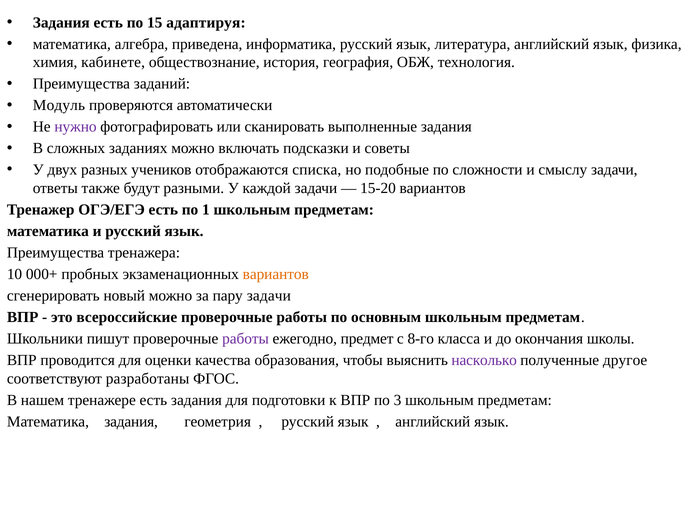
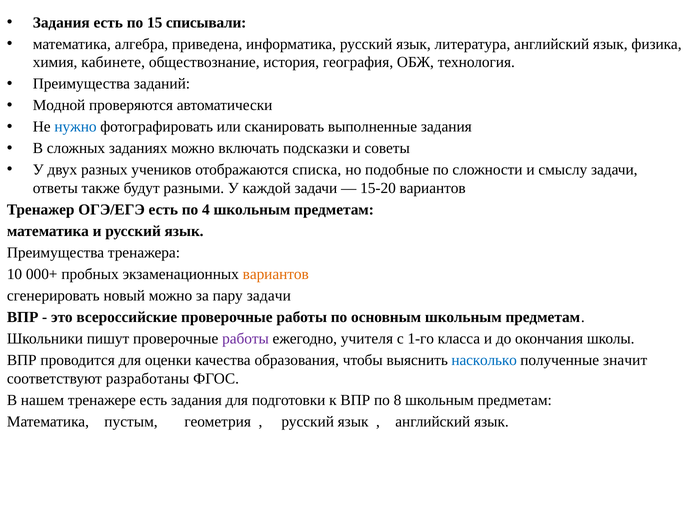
адаптируя: адаптируя -> списывали
Модуль: Модуль -> Модной
нужно colour: purple -> blue
1: 1 -> 4
предмет: предмет -> учителя
8-го: 8-го -> 1-го
насколько colour: purple -> blue
другое: другое -> значит
3: 3 -> 8
Математика задания: задания -> пустым
